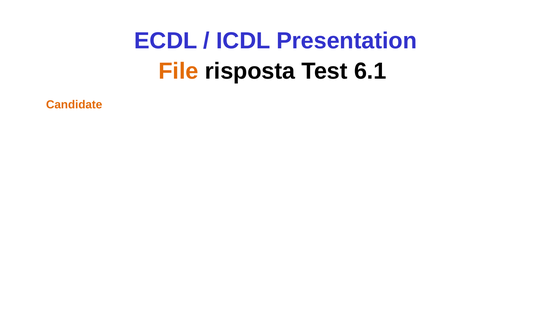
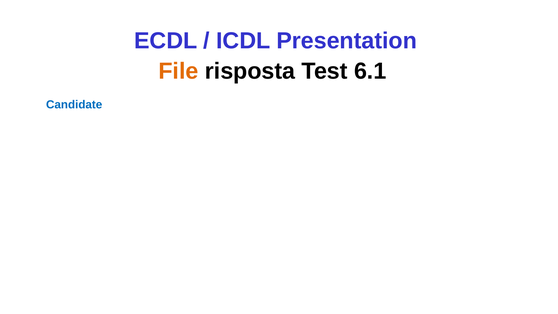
Candidate colour: orange -> blue
